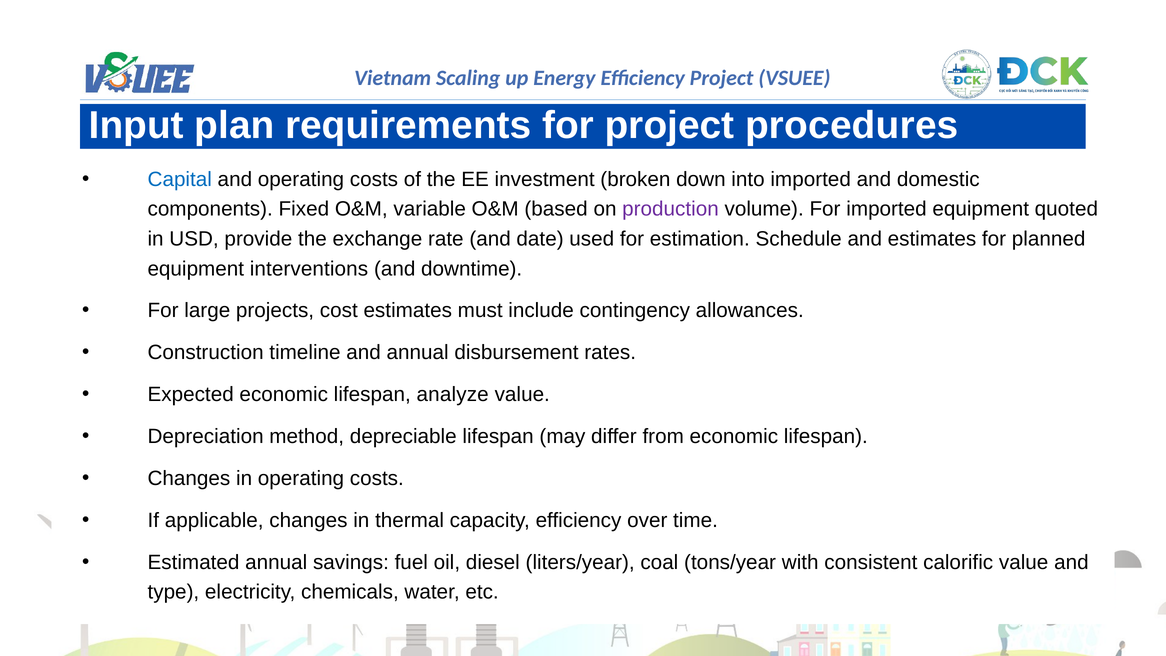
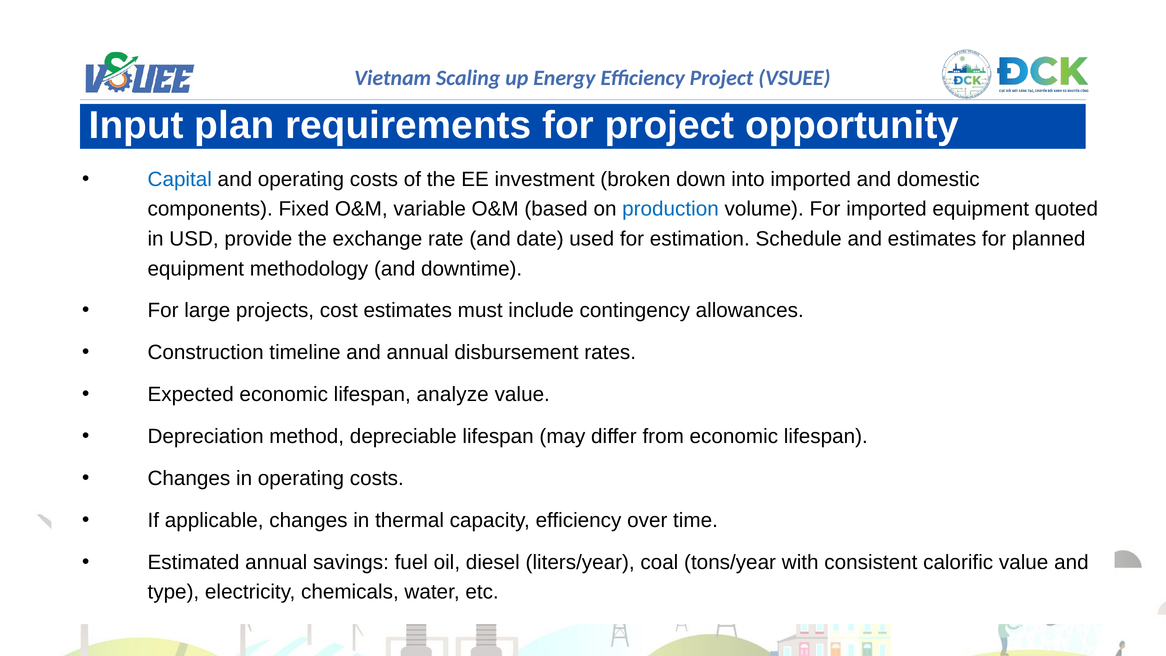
procedures: procedures -> opportunity
production colour: purple -> blue
interventions: interventions -> methodology
